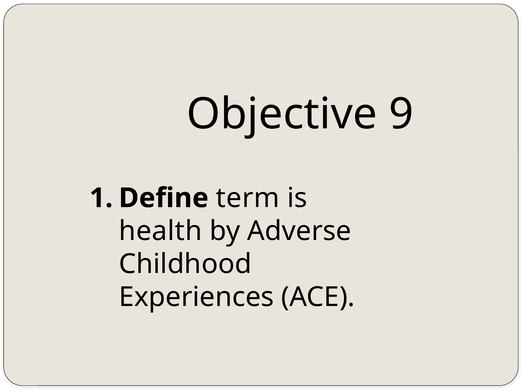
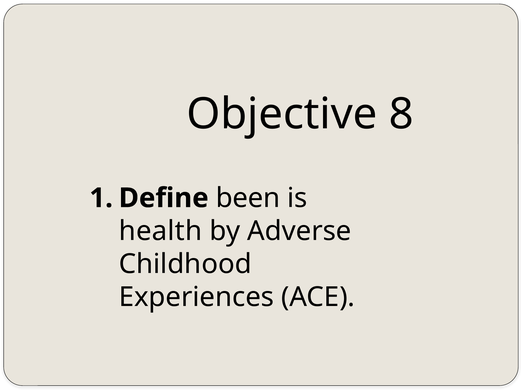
9: 9 -> 8
term: term -> been
